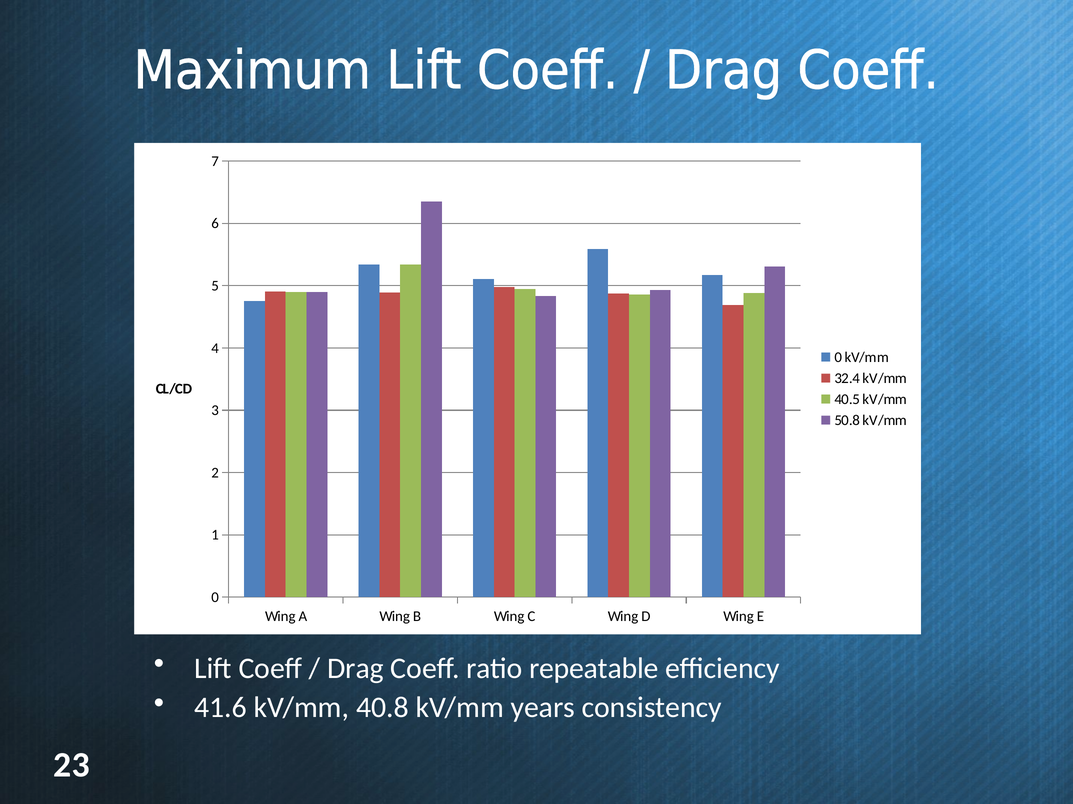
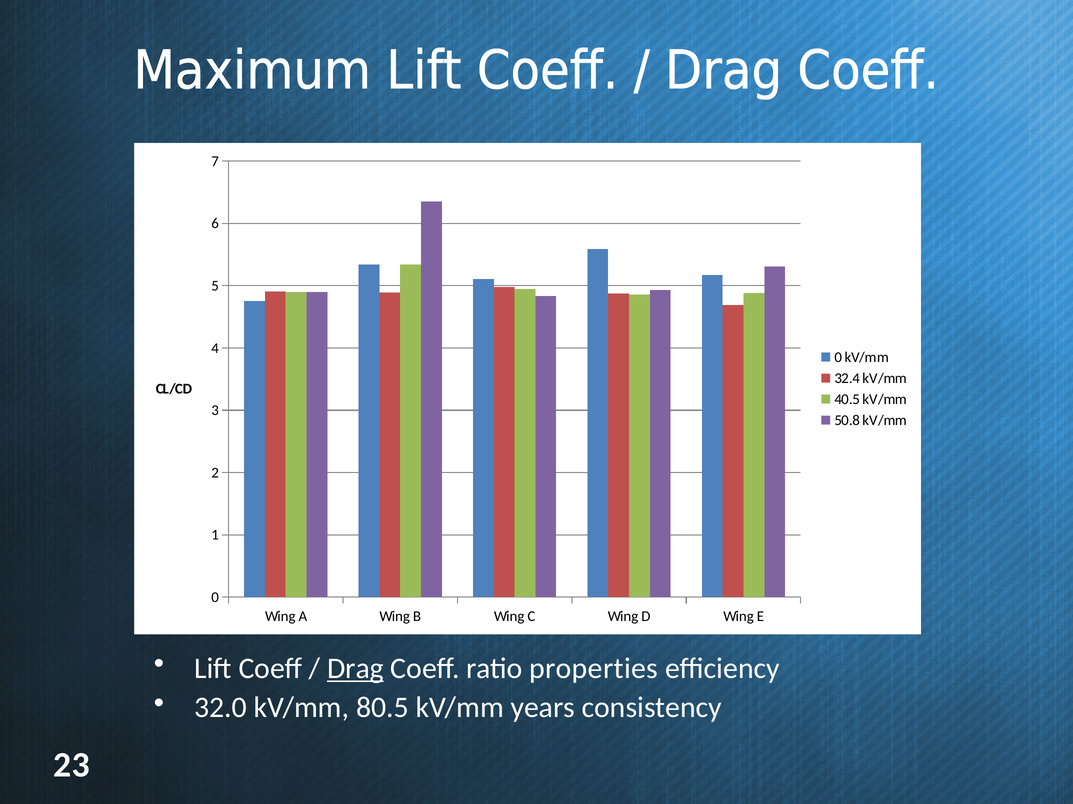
Drag at (355, 669) underline: none -> present
repeatable: repeatable -> properties
41.6: 41.6 -> 32.0
40.8: 40.8 -> 80.5
